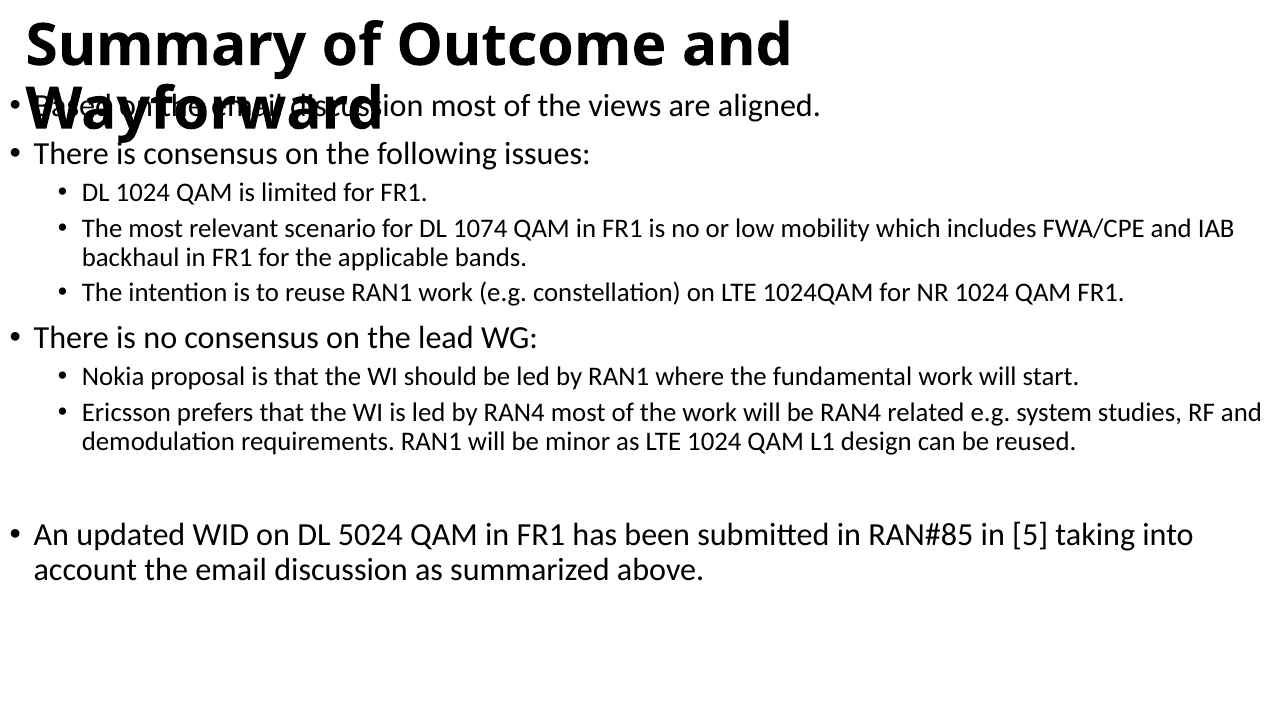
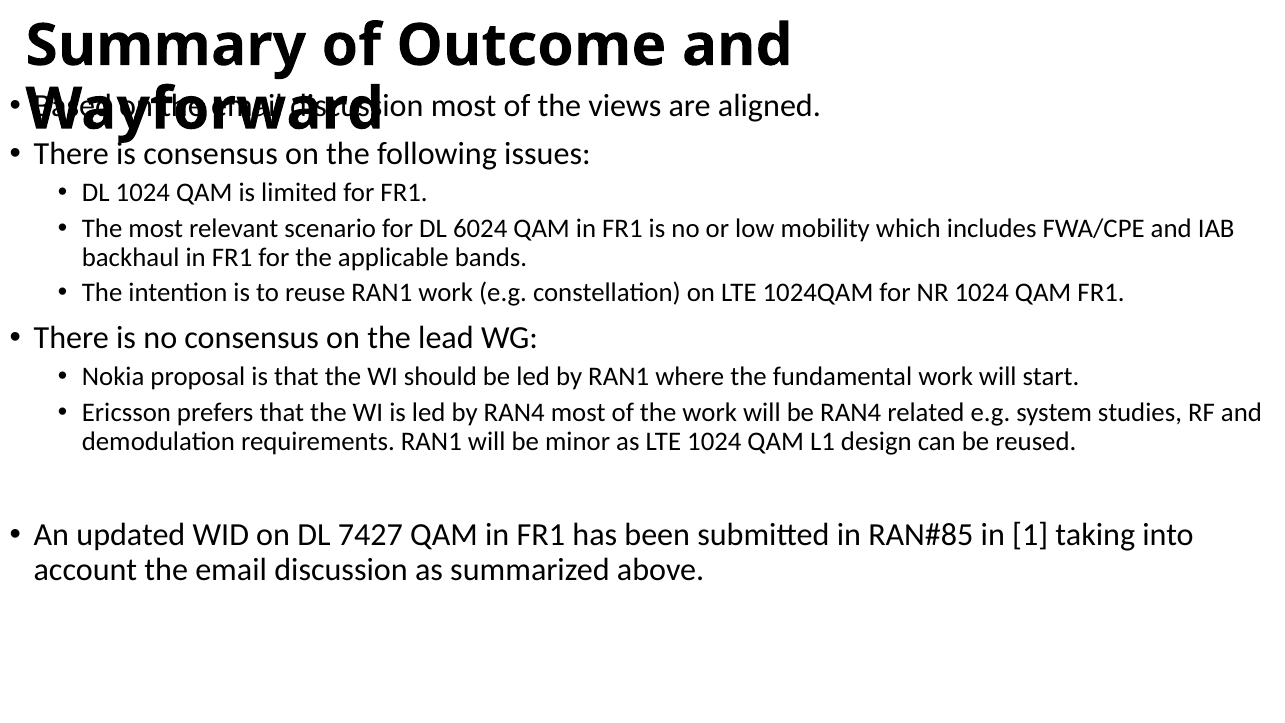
1074: 1074 -> 6024
5024: 5024 -> 7427
5: 5 -> 1
